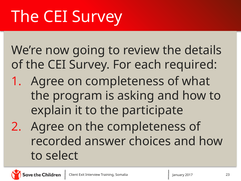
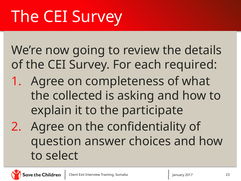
program: program -> collected
the completeness: completeness -> confidentiality
recorded: recorded -> question
